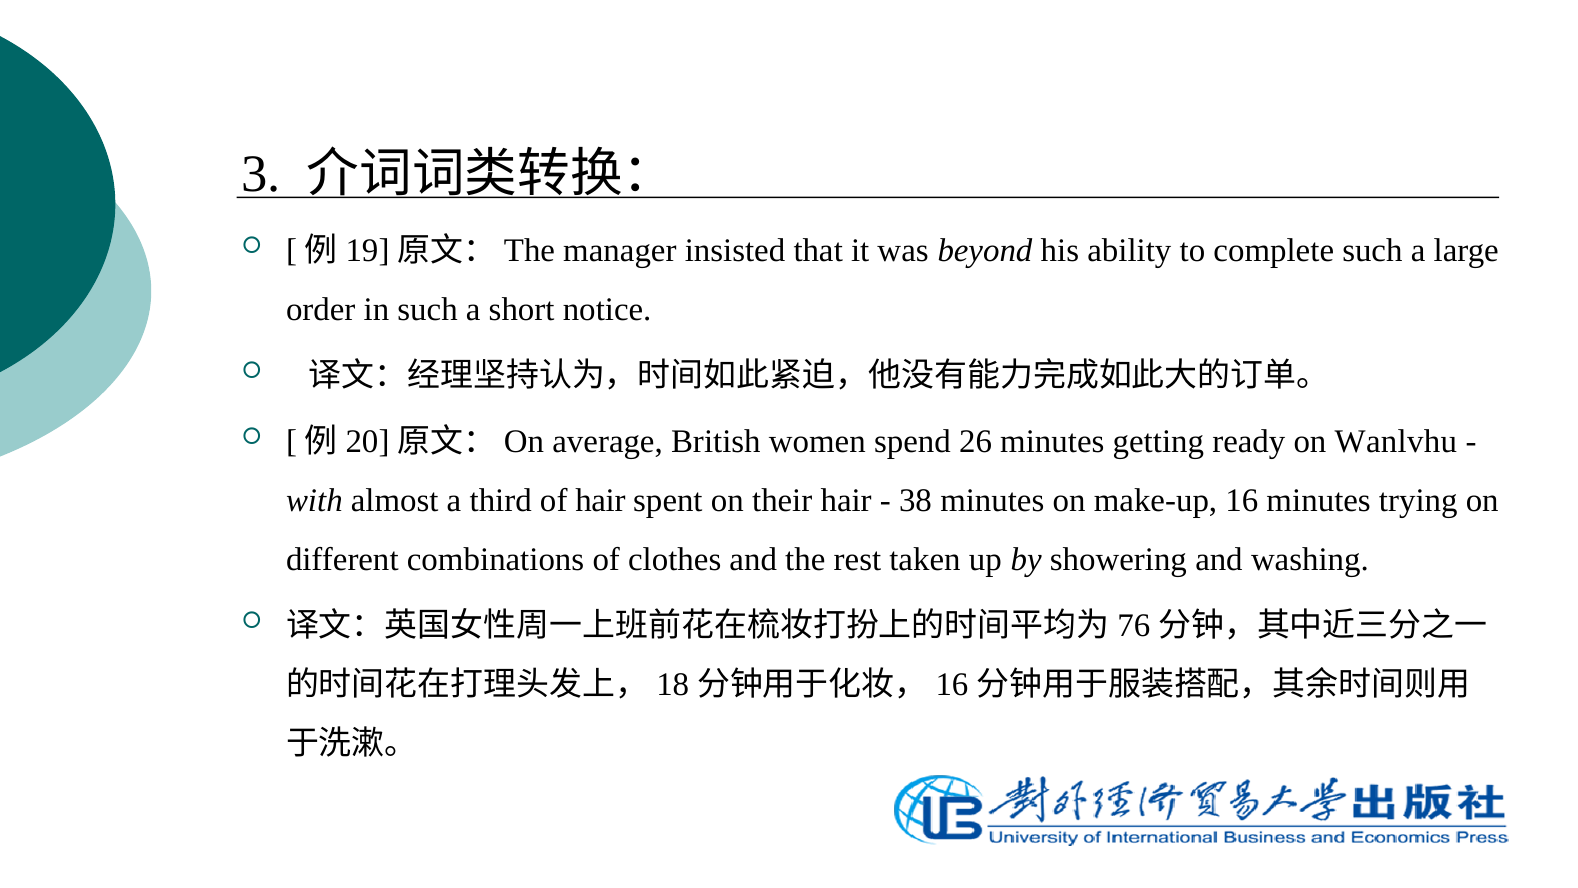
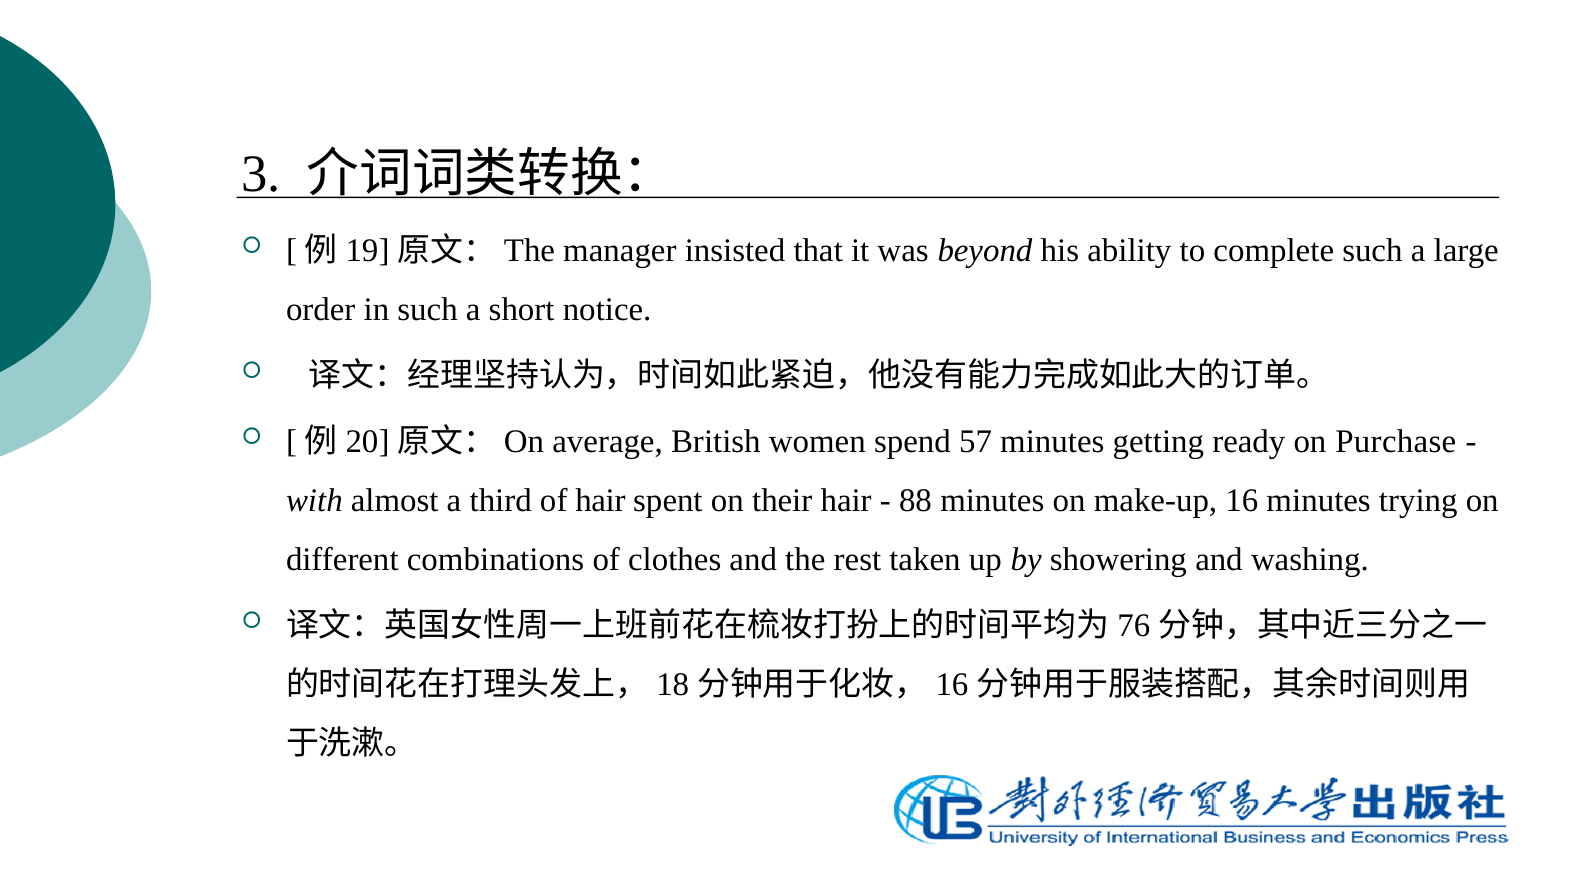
26: 26 -> 57
Wanlvhu: Wanlvhu -> Purchase
38: 38 -> 88
